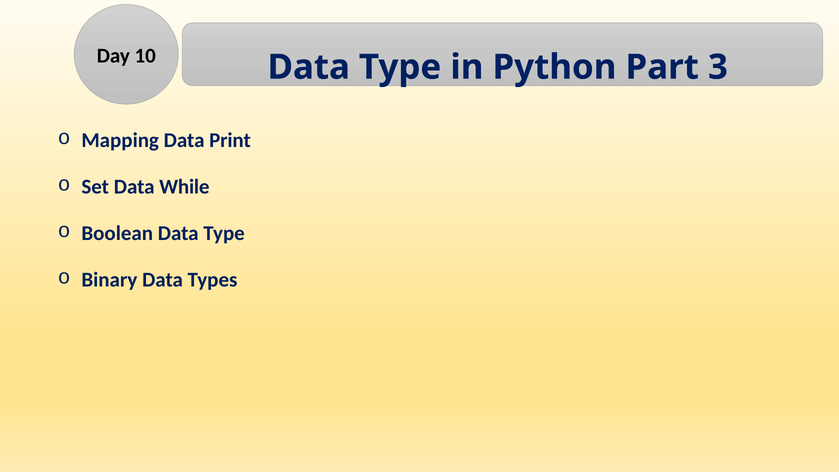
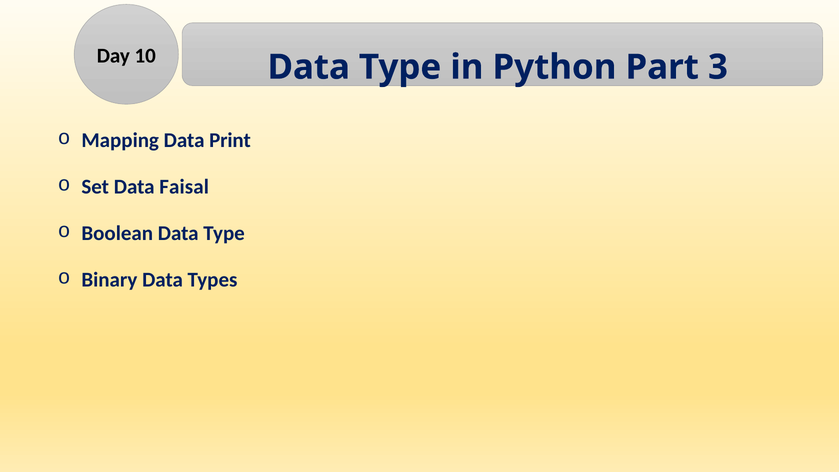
While: While -> Faisal
